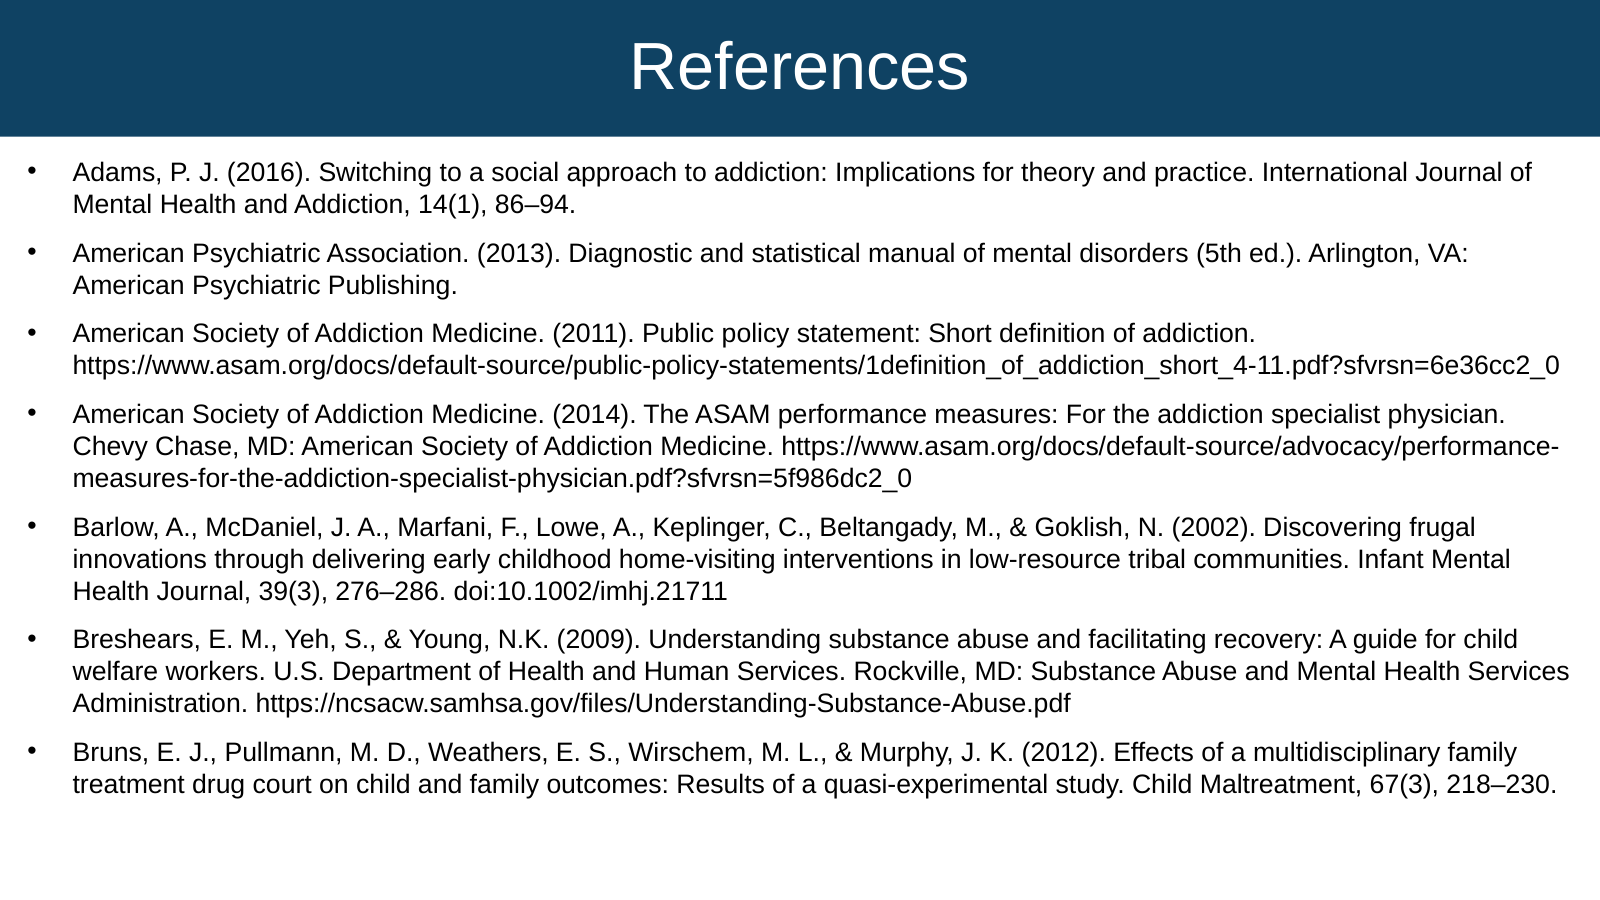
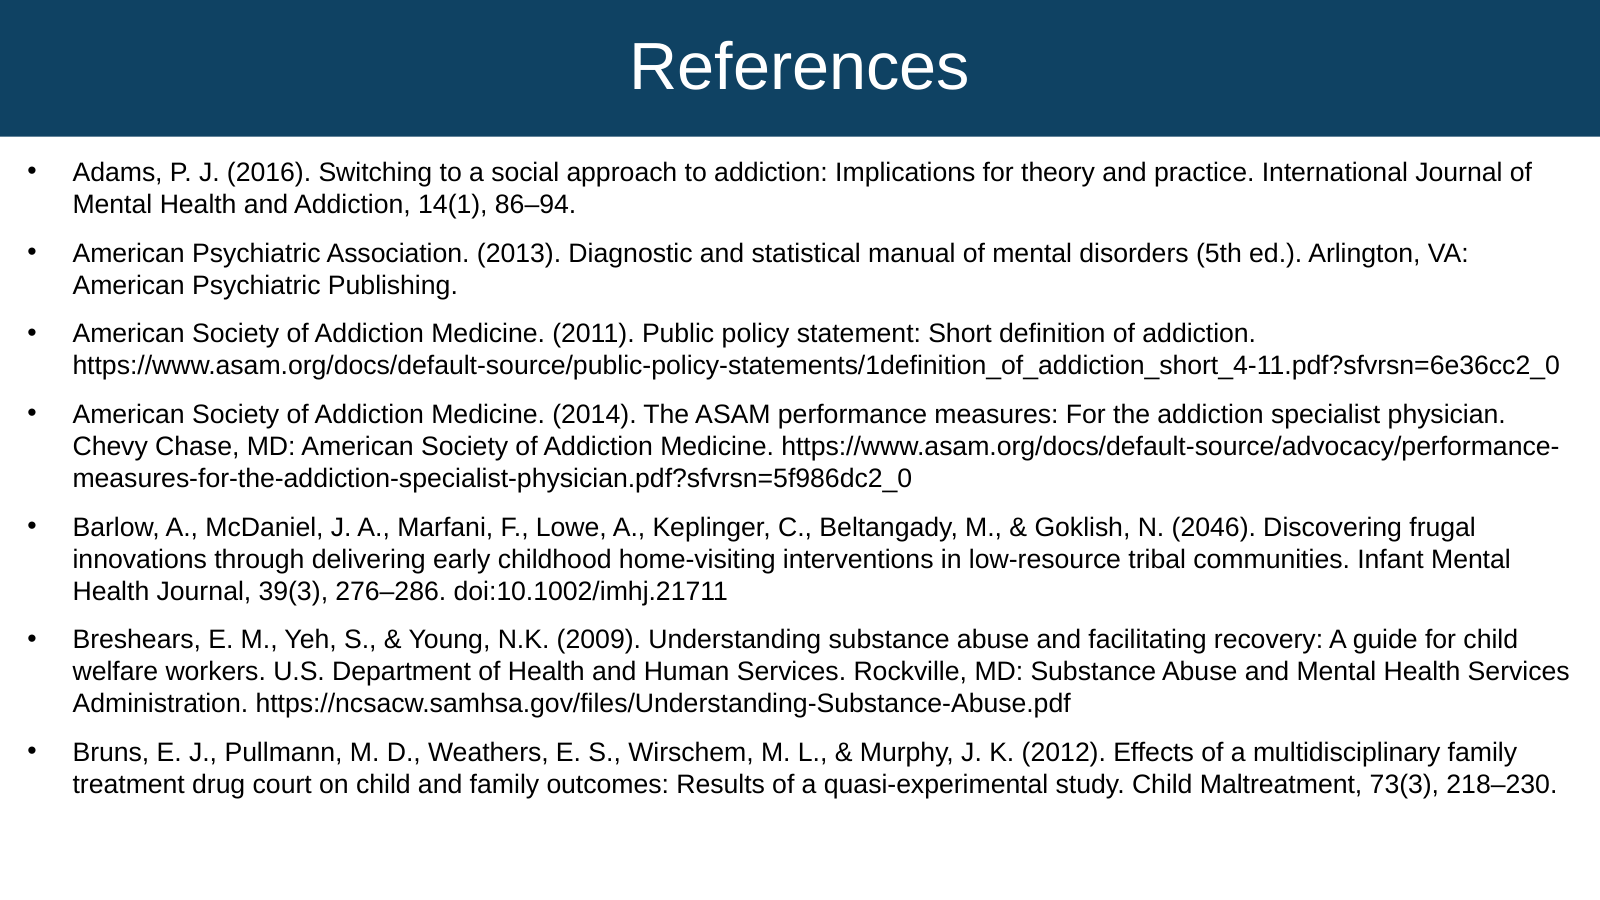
2002: 2002 -> 2046
67(3: 67(3 -> 73(3
